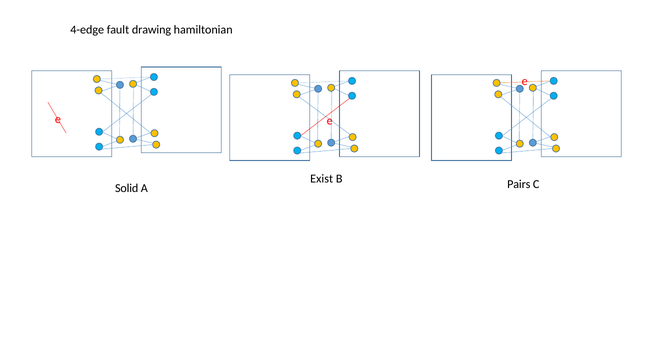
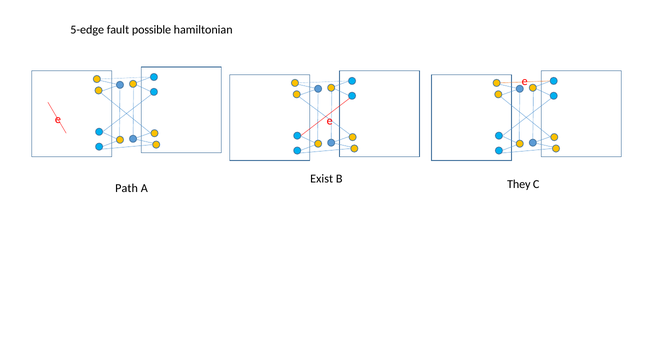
4-edge: 4-edge -> 5-edge
drawing: drawing -> possible
Pairs: Pairs -> They
Solid: Solid -> Path
